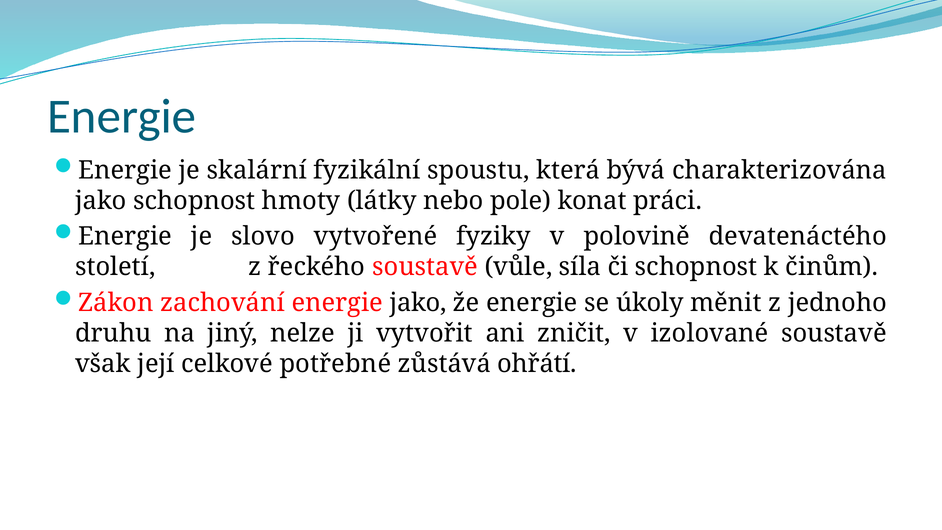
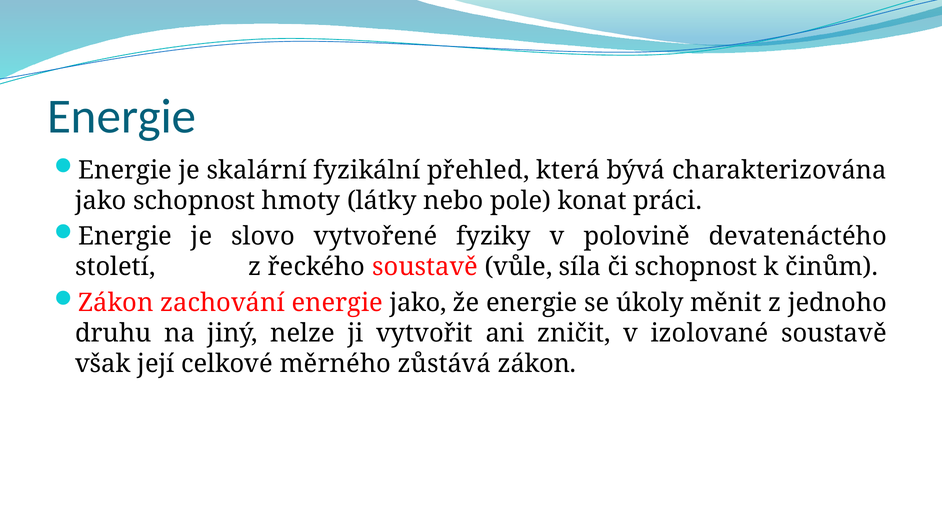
spoustu: spoustu -> přehled
potřebné: potřebné -> měrného
zůstává ohřátí: ohřátí -> zákon
